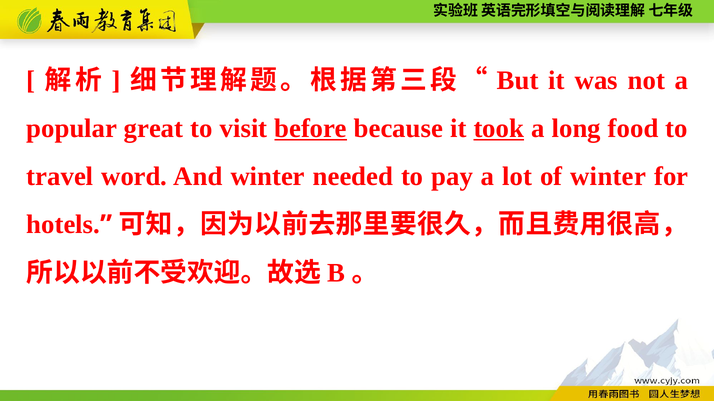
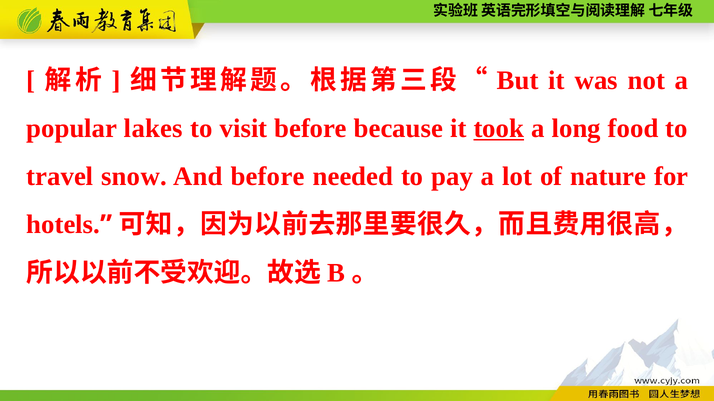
great: great -> lakes
before at (311, 129) underline: present -> none
word: word -> snow
And winter: winter -> before
of winter: winter -> nature
